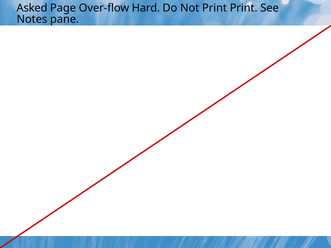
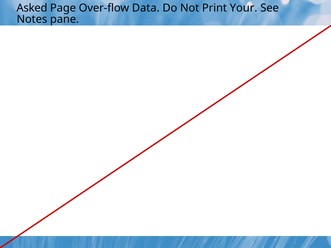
Hard: Hard -> Data
Print Print: Print -> Your
